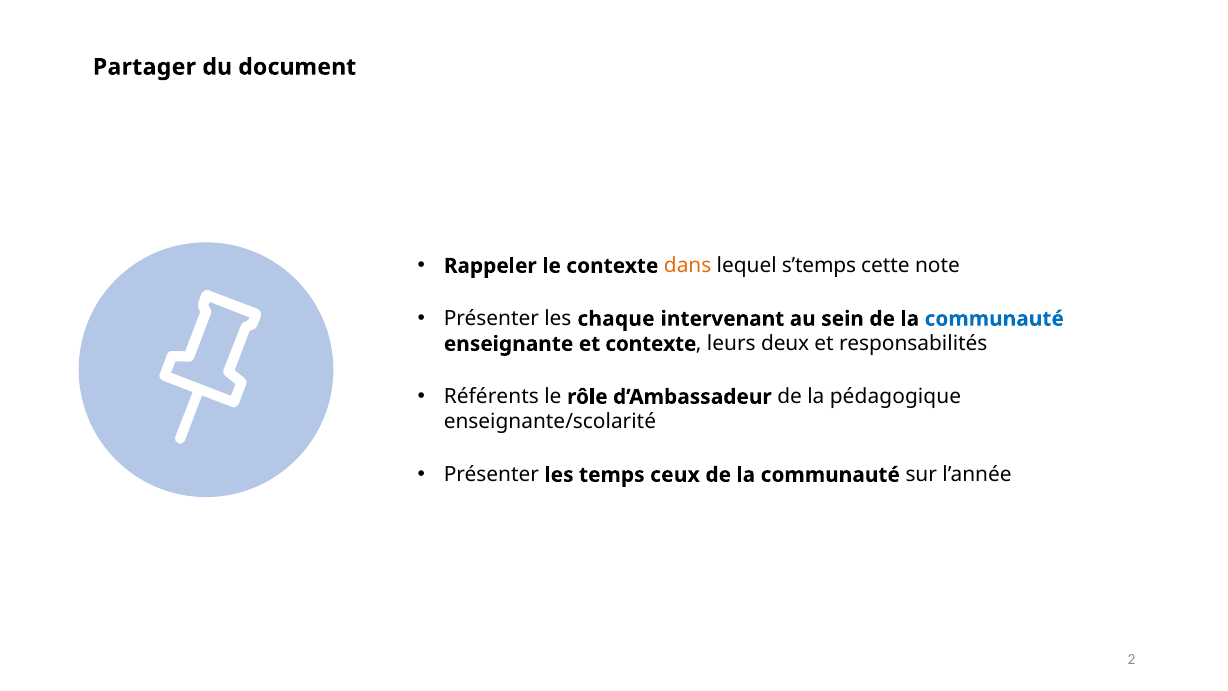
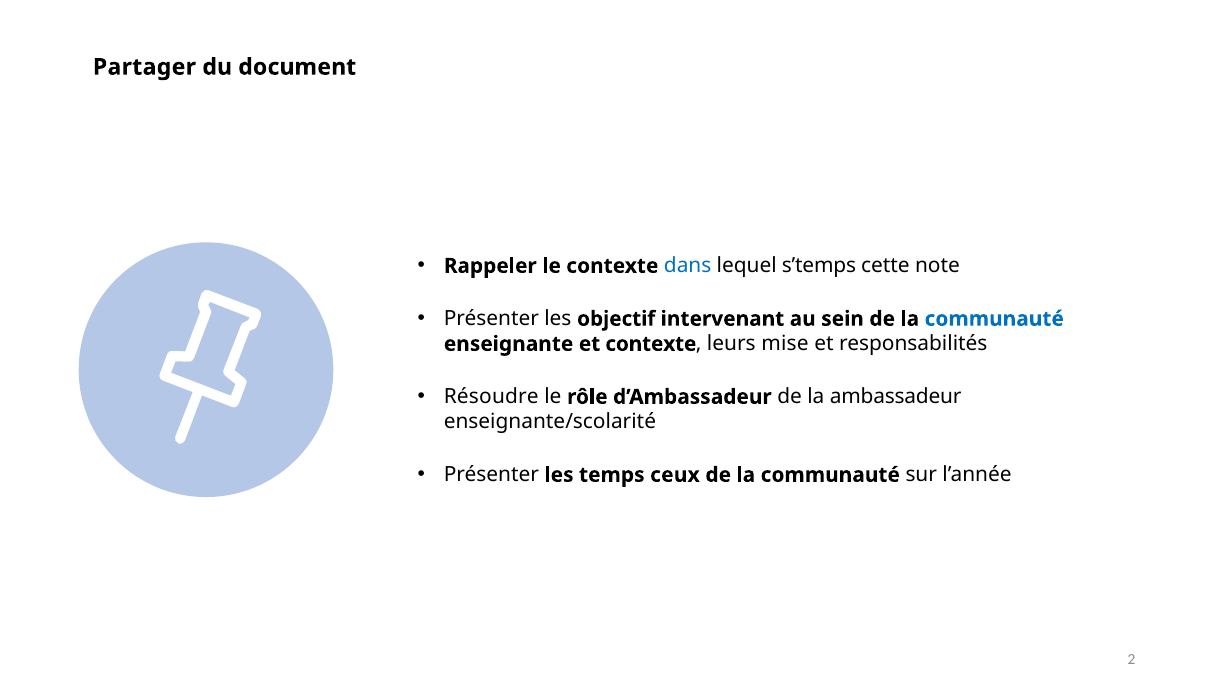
dans colour: orange -> blue
chaque: chaque -> objectif
deux: deux -> mise
Référents: Référents -> Résoudre
pédagogique: pédagogique -> ambassadeur
